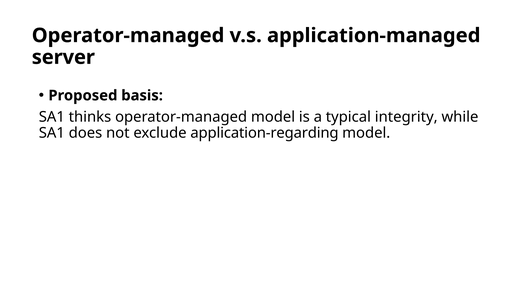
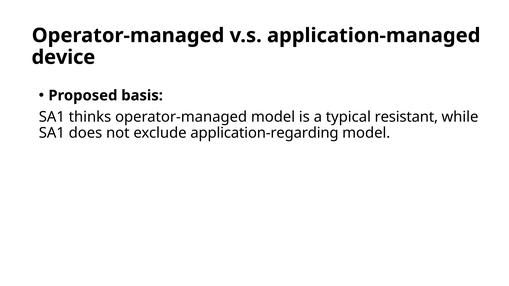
server: server -> device
integrity: integrity -> resistant
